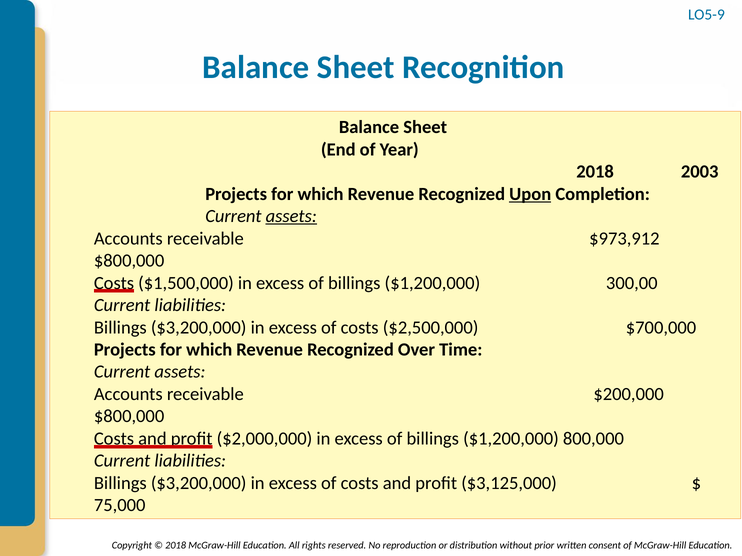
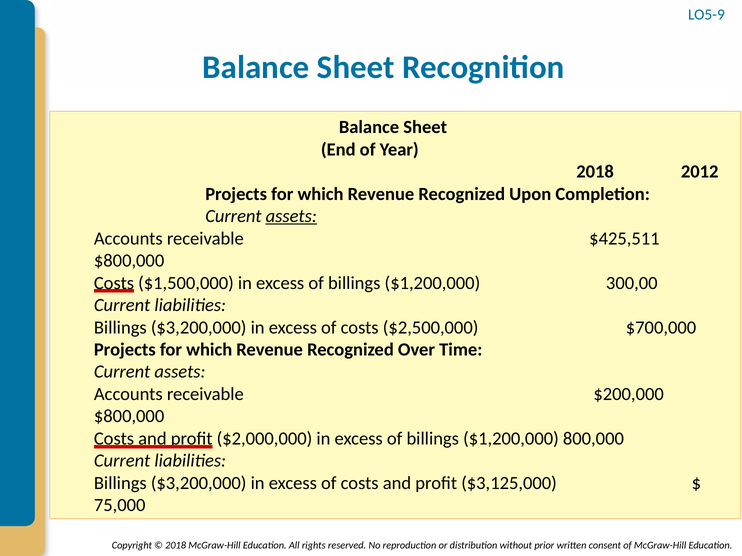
2003: 2003 -> 2012
Upon underline: present -> none
$973,912: $973,912 -> $425,511
